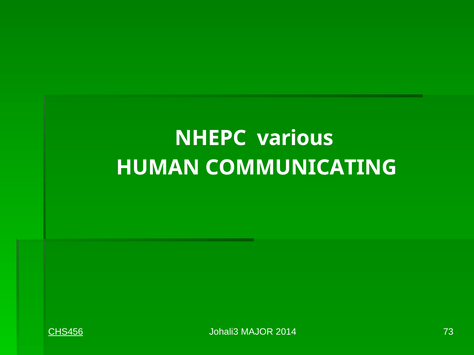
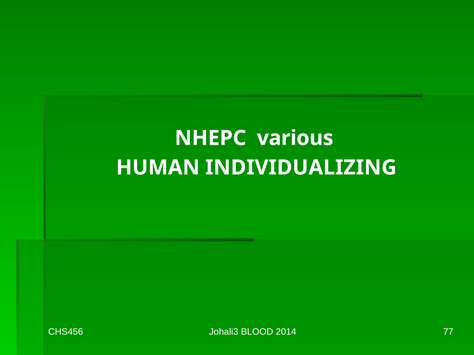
COMMUNICATING: COMMUNICATING -> INDIVIDUALIZING
CHS456 underline: present -> none
MAJOR: MAJOR -> BLOOD
73: 73 -> 77
